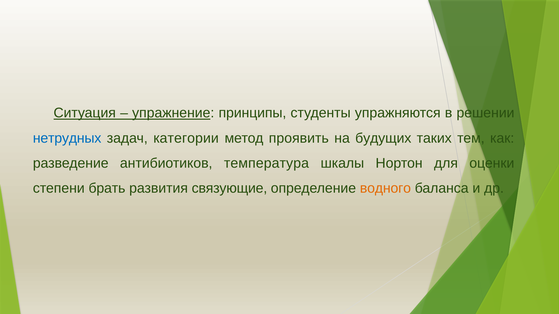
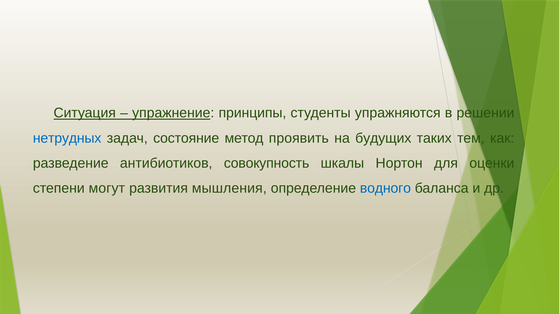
категории: категории -> состояние
температура: температура -> совокупность
брать: брать -> могут
связующие: связующие -> мышления
водного colour: orange -> blue
